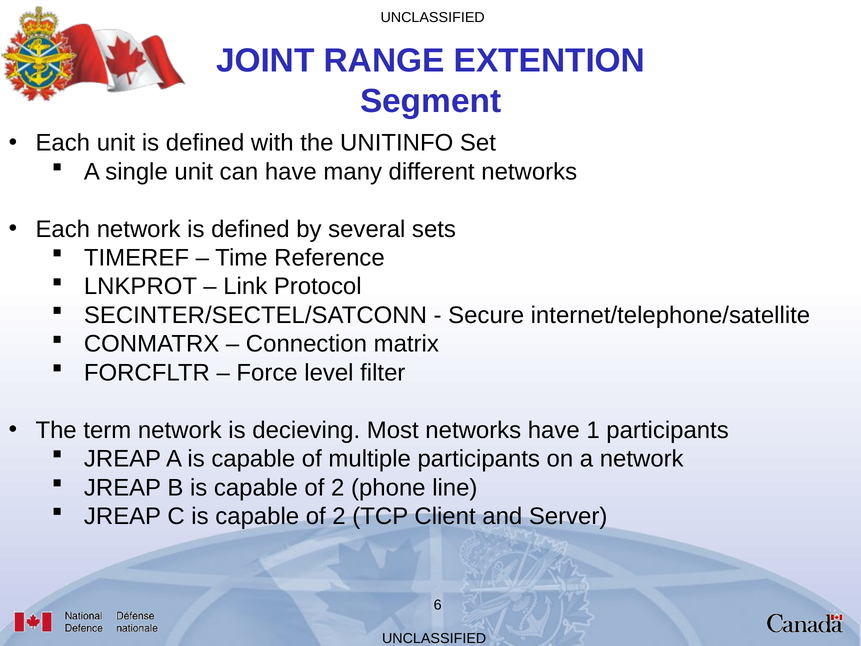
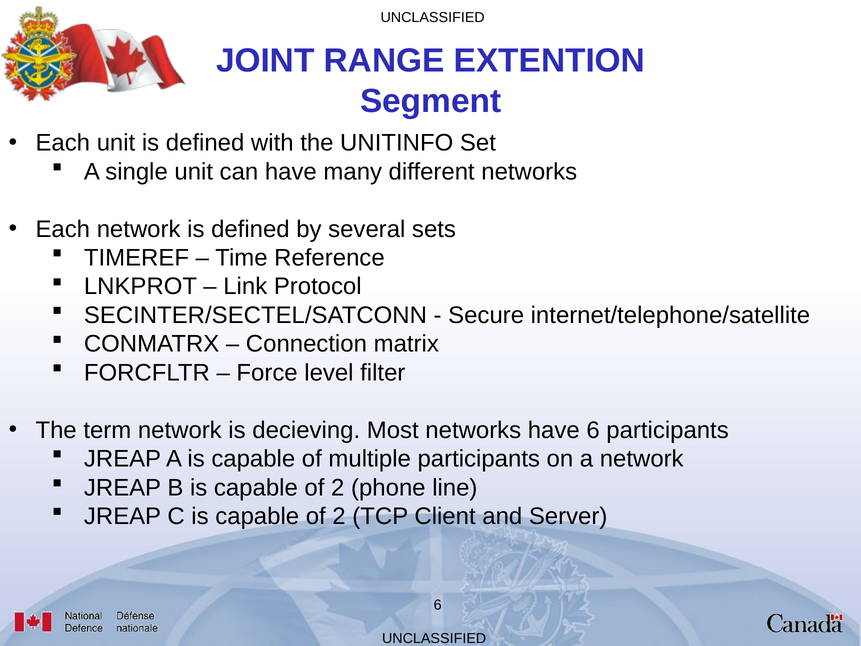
have 1: 1 -> 6
